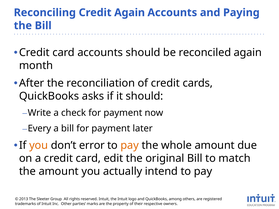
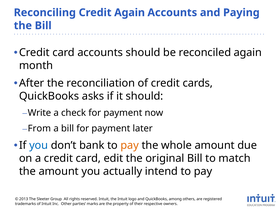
Every: Every -> From
you at (39, 146) colour: orange -> blue
error: error -> bank
